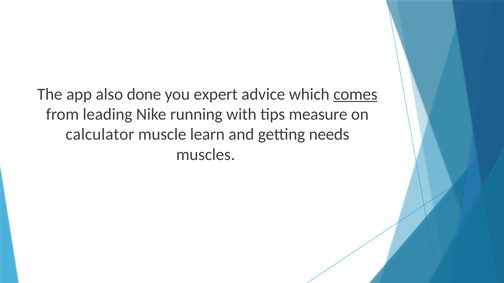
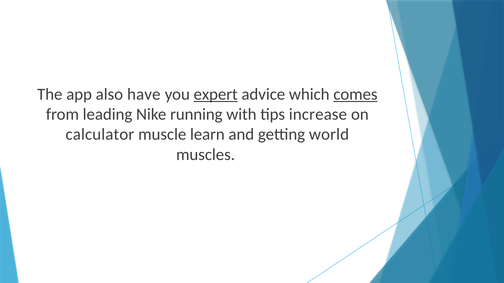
done: done -> have
expert underline: none -> present
measure: measure -> increase
needs: needs -> world
